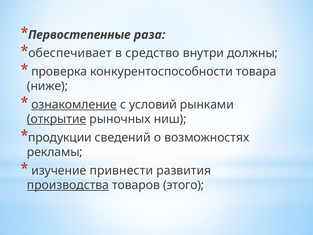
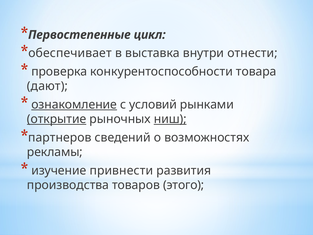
раза: раза -> цикл
средство: средство -> выставка
должны: должны -> отнести
ниже: ниже -> дают
ниш underline: none -> present
продукции: продукции -> партнеров
производства underline: present -> none
